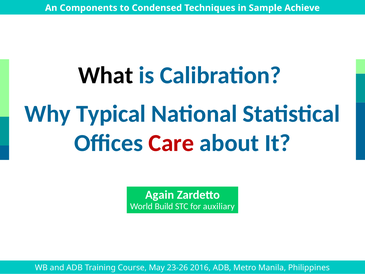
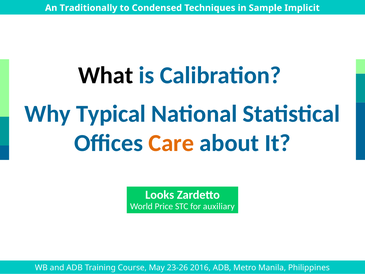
Components: Components -> Traditionally
Achieve: Achieve -> Implicit
Care colour: red -> orange
Again: Again -> Looks
Build: Build -> Price
